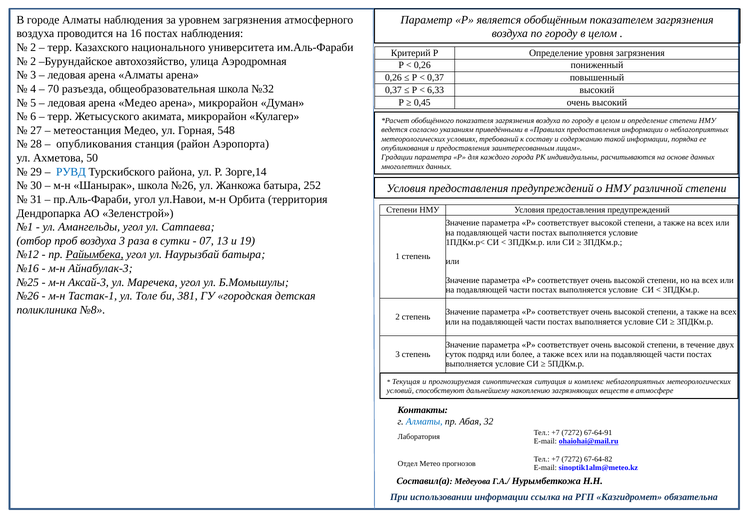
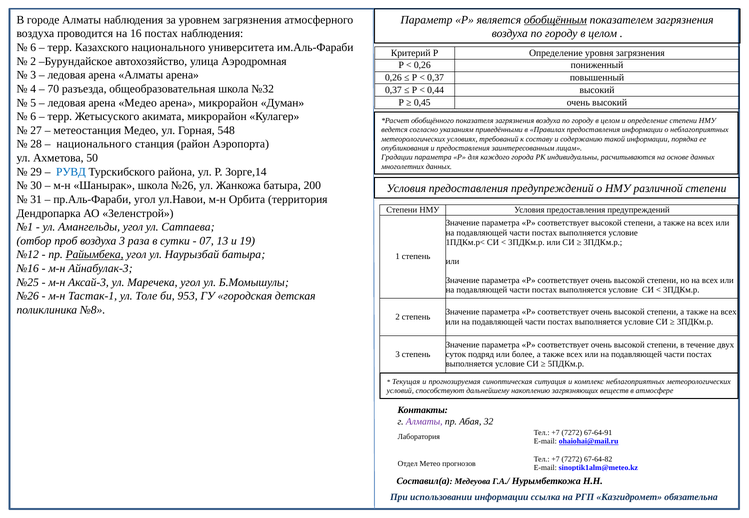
обобщённым underline: none -> present
2 at (33, 48): 2 -> 6
6,33: 6,33 -> 0,44
опубликования at (94, 144): опубликования -> национального
252: 252 -> 200
381: 381 -> 953
Алматы at (424, 422) colour: blue -> purple
